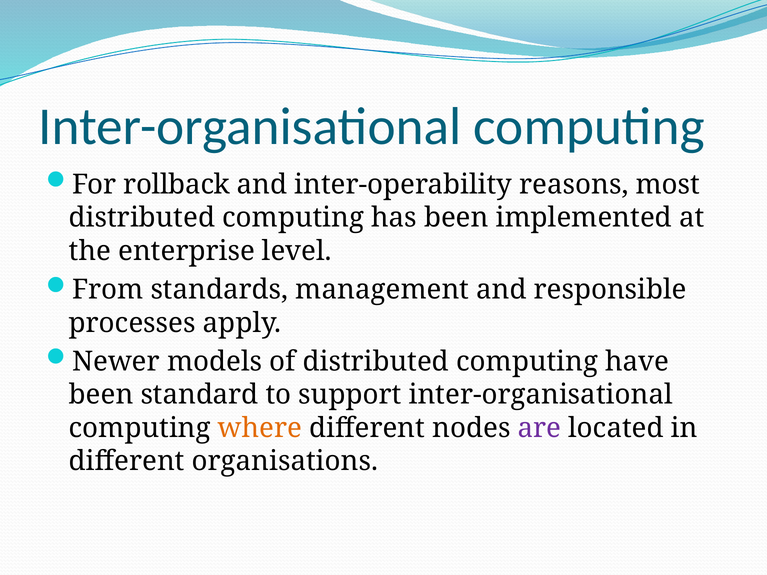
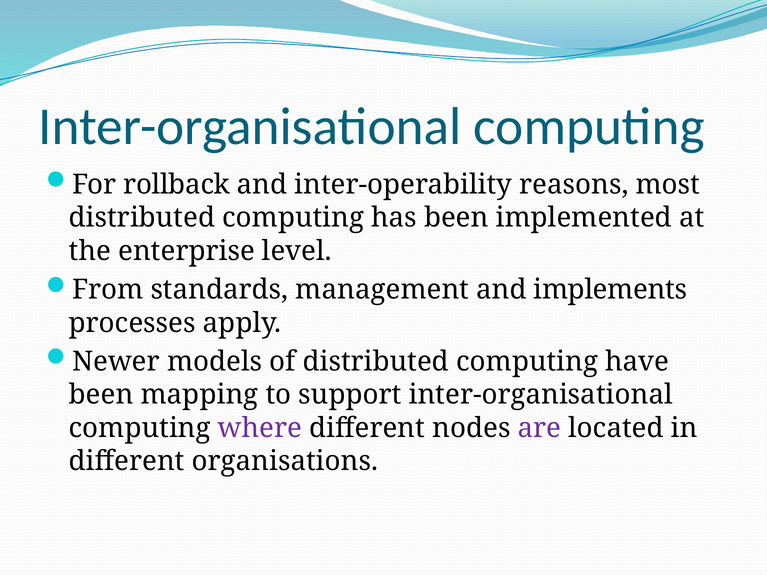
responsible: responsible -> implements
standard: standard -> mapping
where colour: orange -> purple
